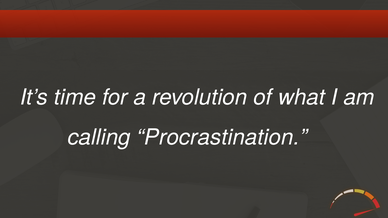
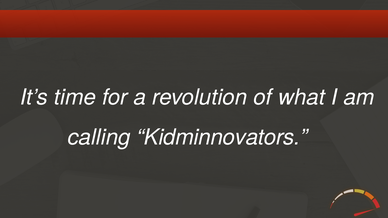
Procrastination: Procrastination -> Kidminnovators
